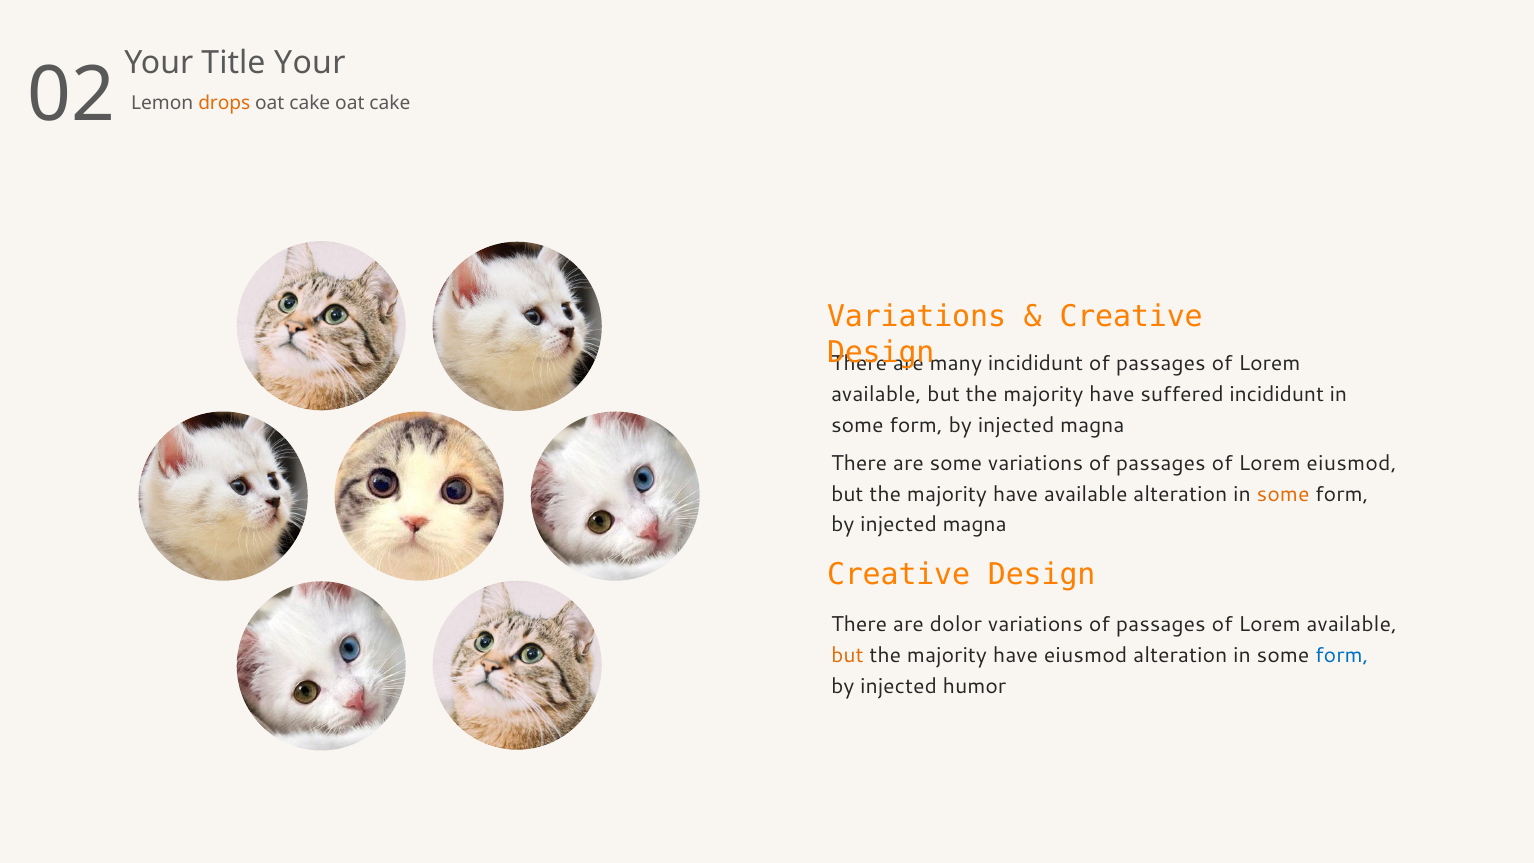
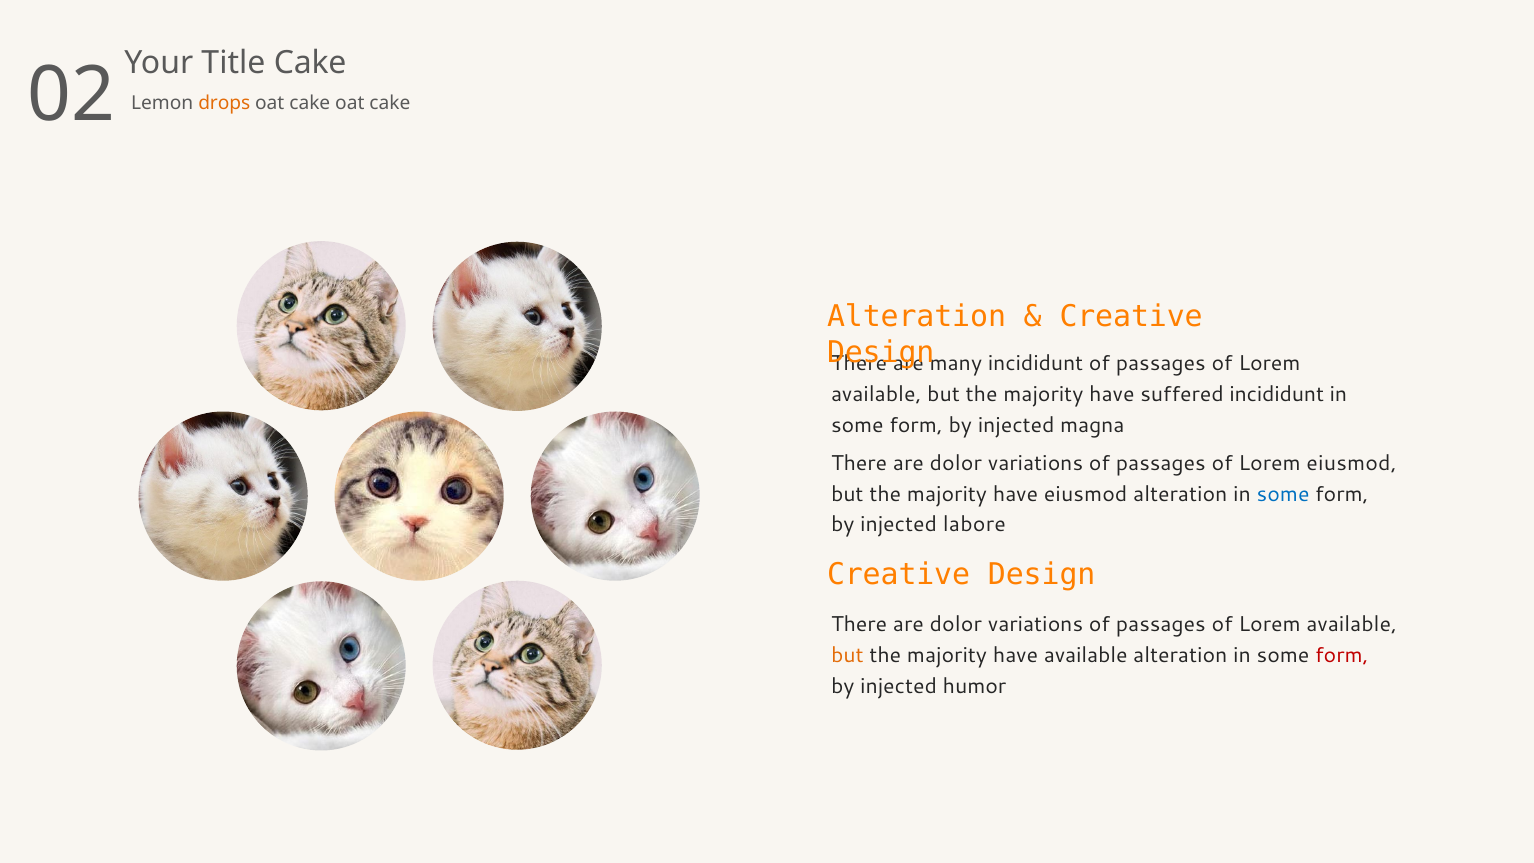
Title Your: Your -> Cake
Variations at (917, 316): Variations -> Alteration
some at (956, 463): some -> dolor
have available: available -> eiusmod
some at (1283, 494) colour: orange -> blue
magna at (975, 525): magna -> labore
have eiusmod: eiusmod -> available
form at (1342, 655) colour: blue -> red
